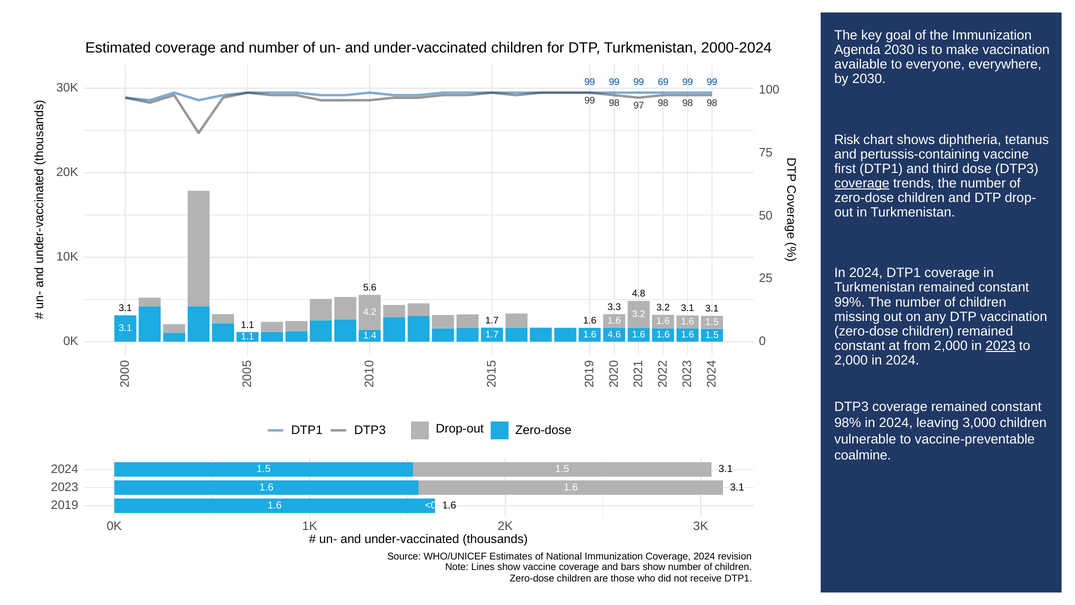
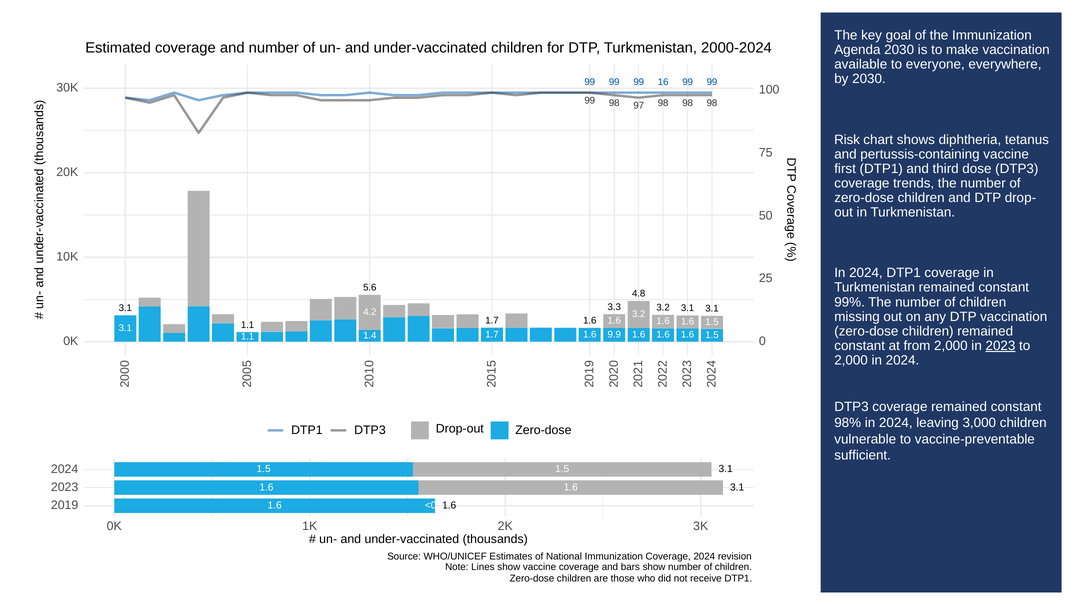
69: 69 -> 16
coverage at (862, 183) underline: present -> none
4.6: 4.6 -> 9.9
coalmine: coalmine -> sufficient
